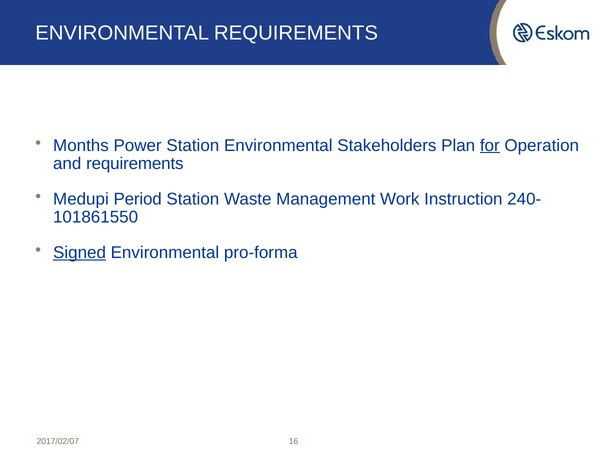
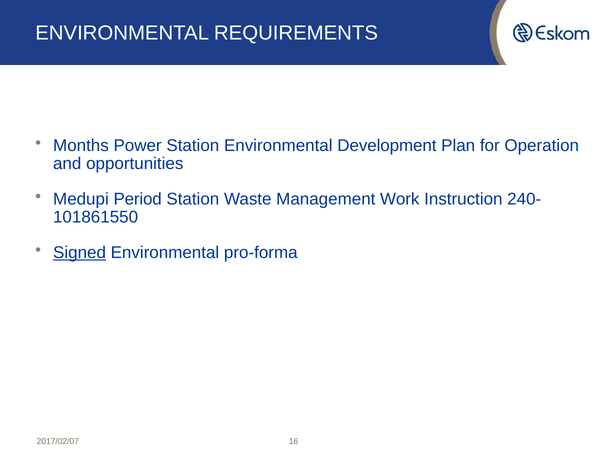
Stakeholders: Stakeholders -> Development
for underline: present -> none
and requirements: requirements -> opportunities
